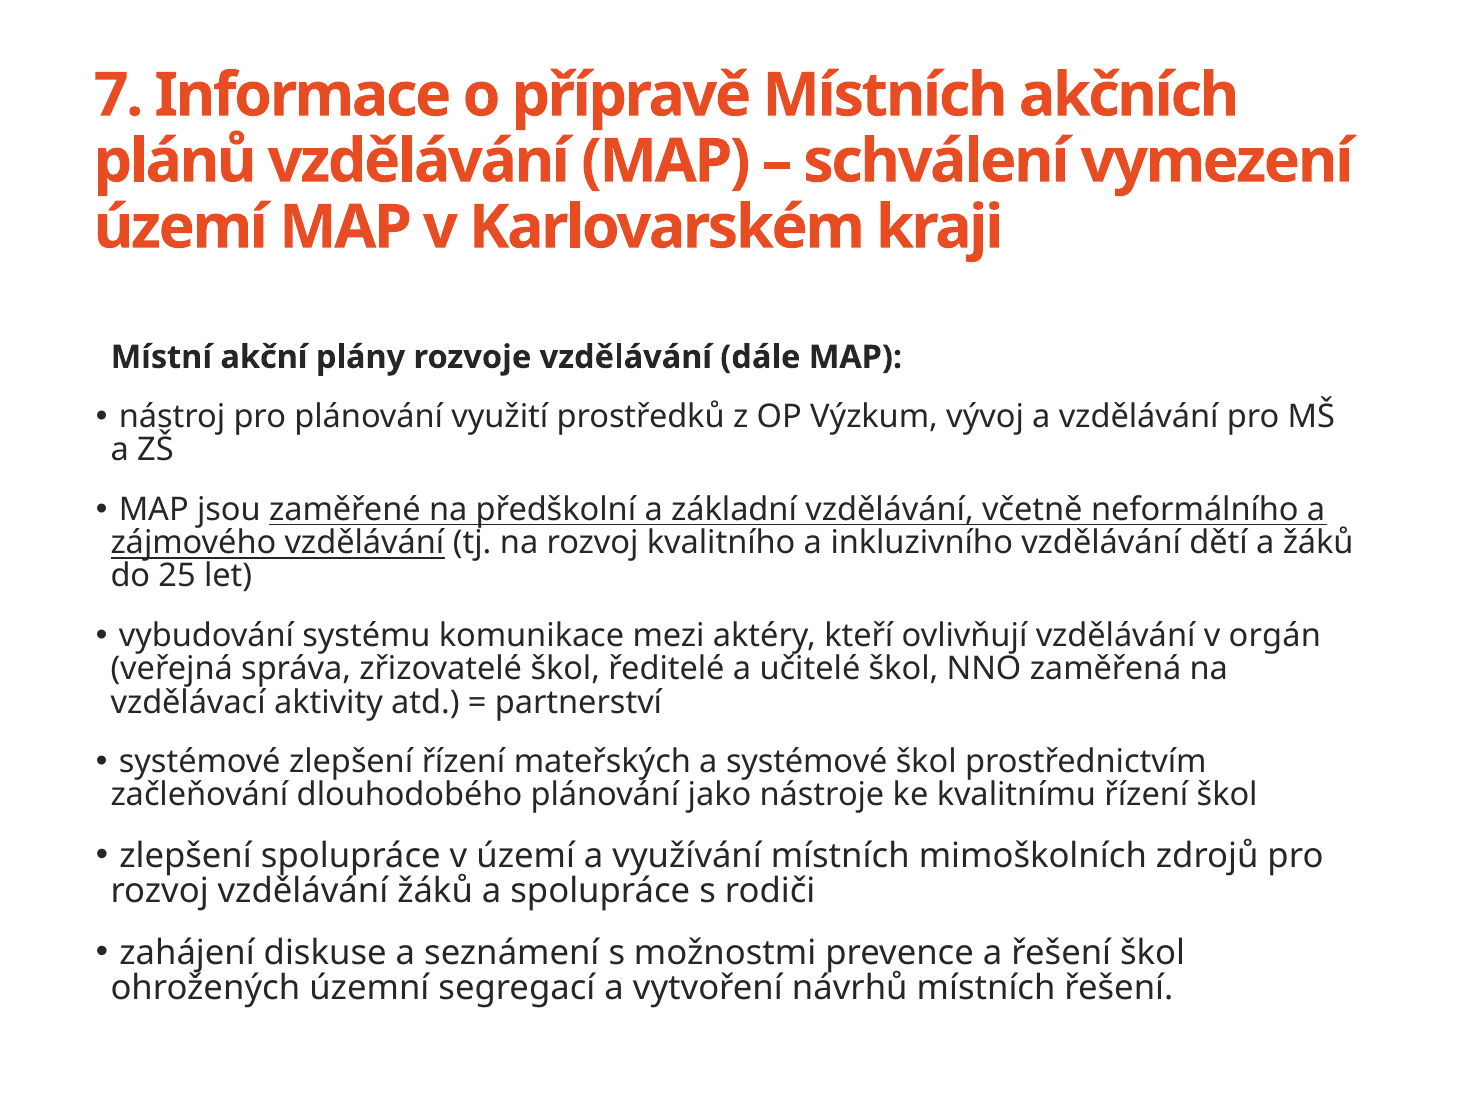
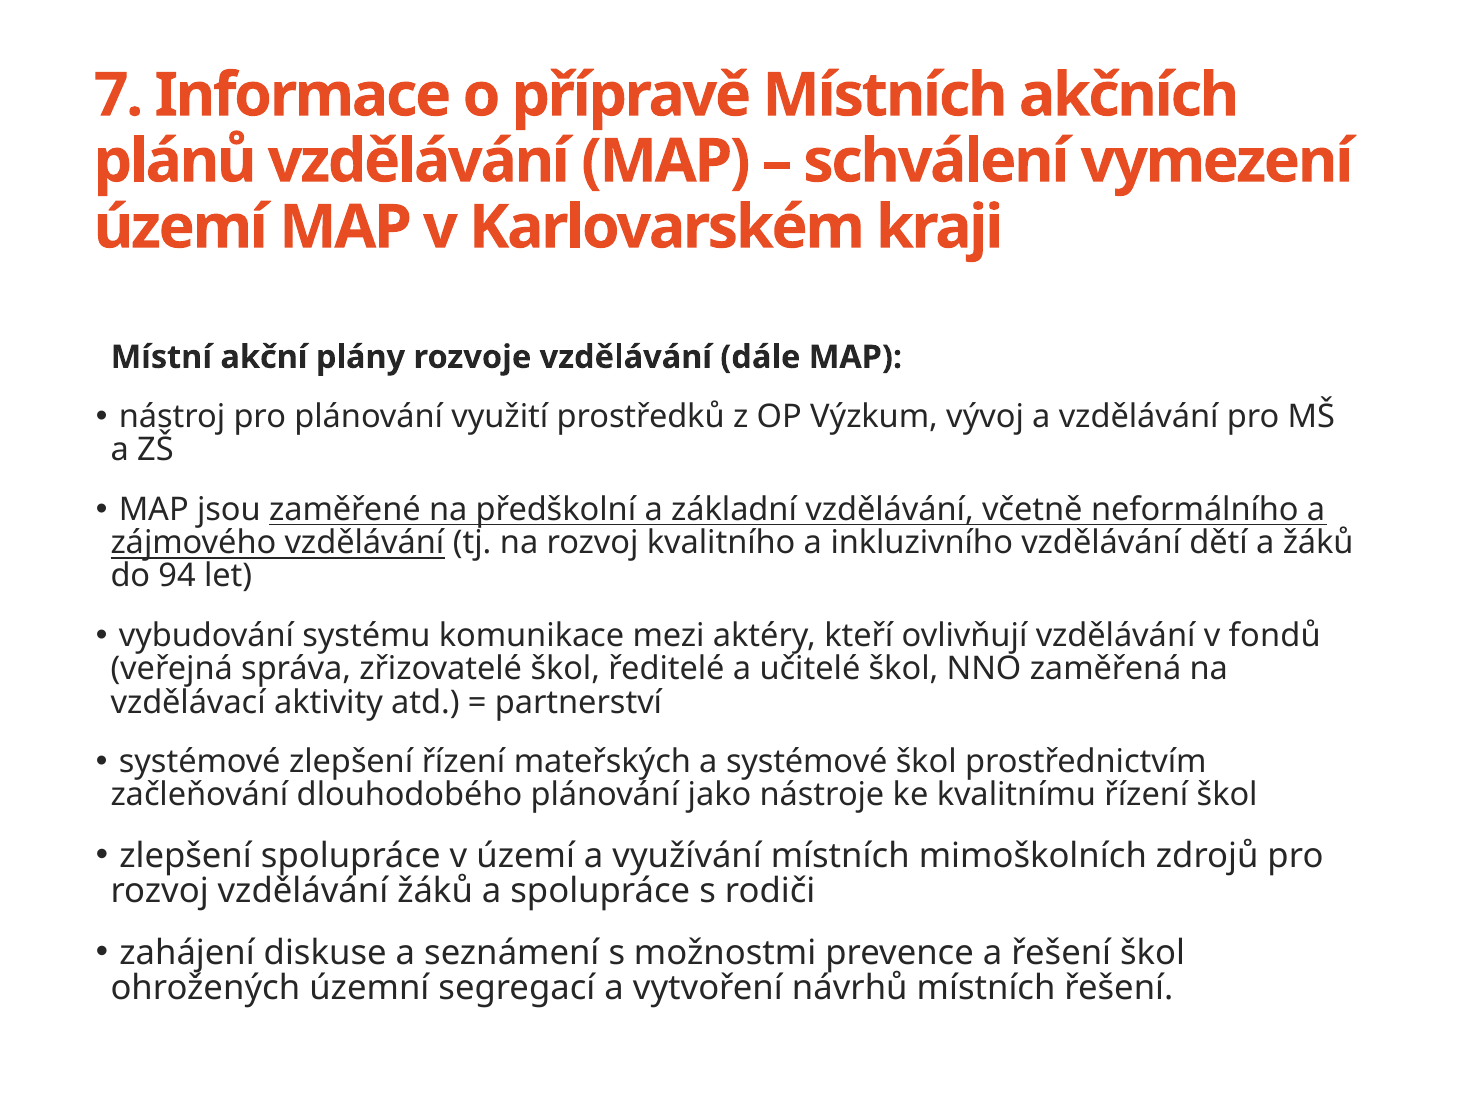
25: 25 -> 94
orgán: orgán -> fondů
